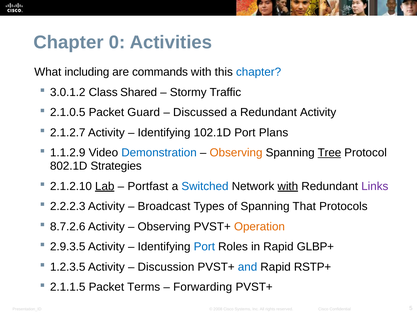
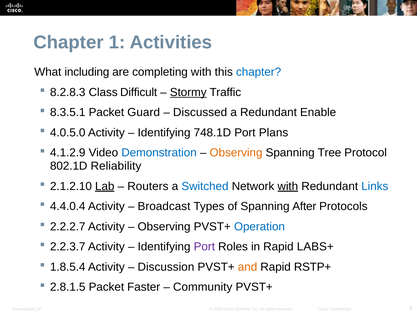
0: 0 -> 1
commands: commands -> completing
3.0.1.2: 3.0.1.2 -> 8.2.8.3
Shared: Shared -> Difficult
Stormy underline: none -> present
2.1.0.5: 2.1.0.5 -> 8.3.5.1
Redundant Activity: Activity -> Enable
2.1.2.7: 2.1.2.7 -> 4.0.5.0
102.1D: 102.1D -> 748.1D
1.1.2.9: 1.1.2.9 -> 4.1.2.9
Tree underline: present -> none
Strategies: Strategies -> Reliability
Portfast: Portfast -> Routers
Links colour: purple -> blue
2.2.2.3: 2.2.2.3 -> 4.4.0.4
That: That -> After
8.7.2.6: 8.7.2.6 -> 2.2.2.7
Operation colour: orange -> blue
2.9.3.5: 2.9.3.5 -> 2.2.3.7
Port at (204, 247) colour: blue -> purple
GLBP+: GLBP+ -> LABS+
1.2.3.5: 1.2.3.5 -> 1.8.5.4
and colour: blue -> orange
2.1.1.5: 2.1.1.5 -> 2.8.1.5
Terms: Terms -> Faster
Forwarding: Forwarding -> Community
